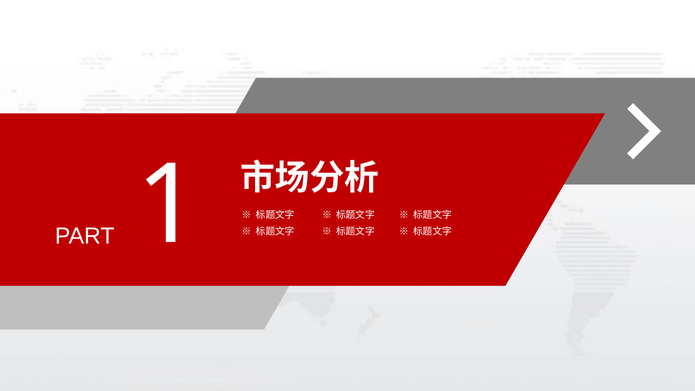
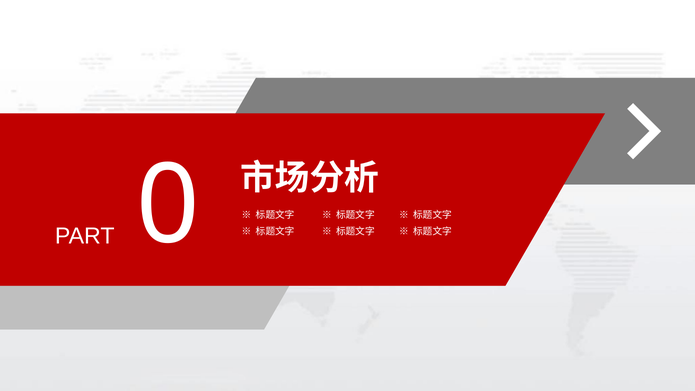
1: 1 -> 0
